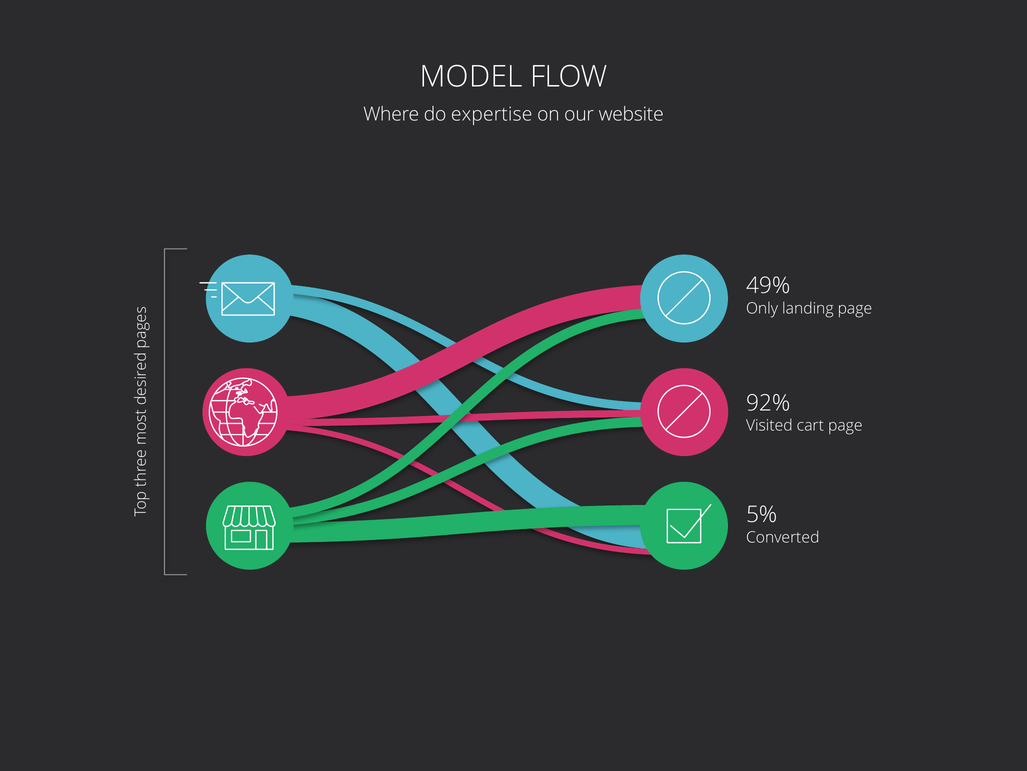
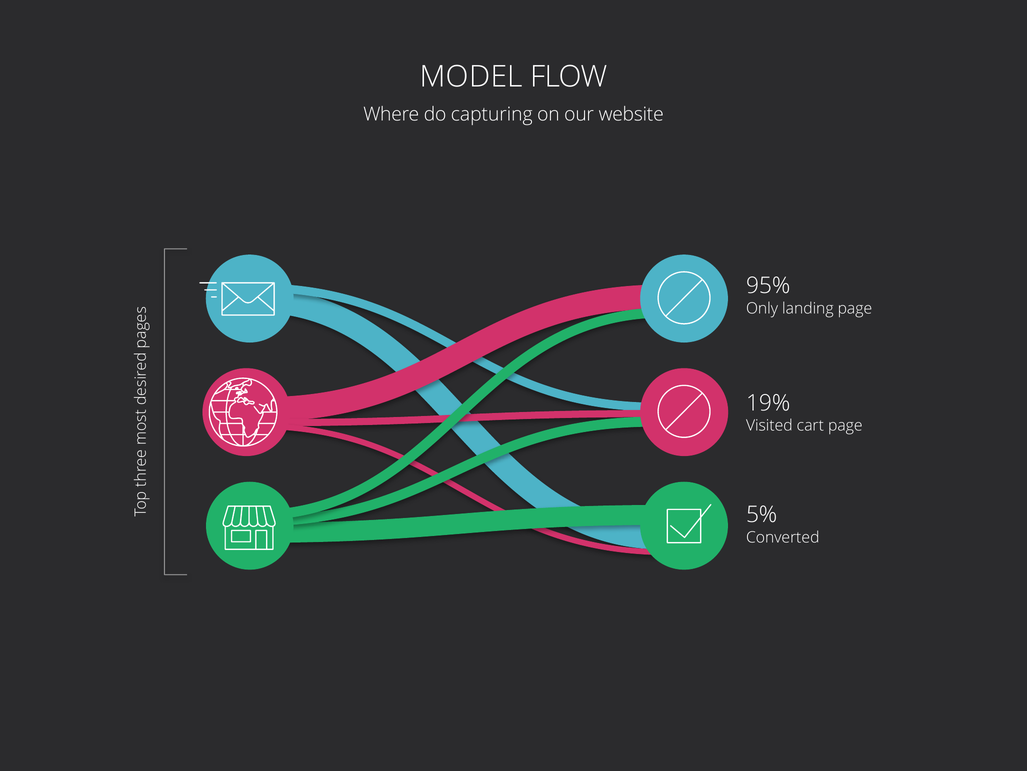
expertise: expertise -> capturing
49%: 49% -> 95%
92%: 92% -> 19%
